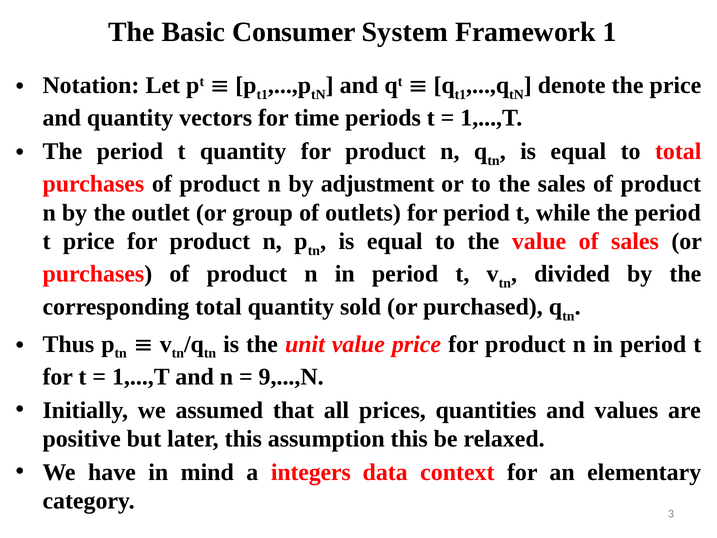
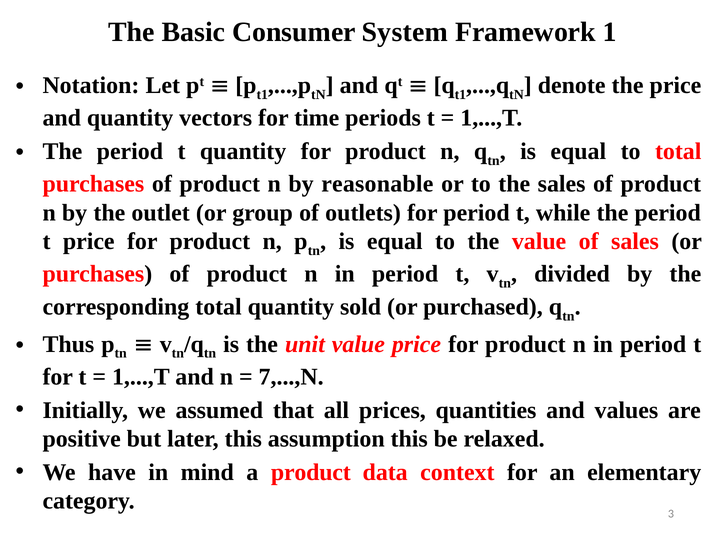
adjustment: adjustment -> reasonable
9,...,N: 9,...,N -> 7,...,N
a integers: integers -> product
